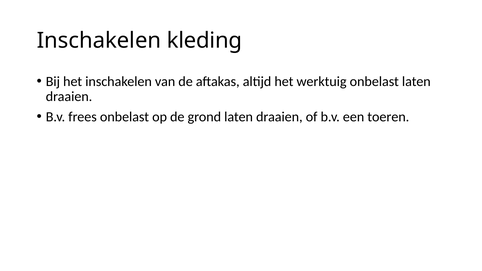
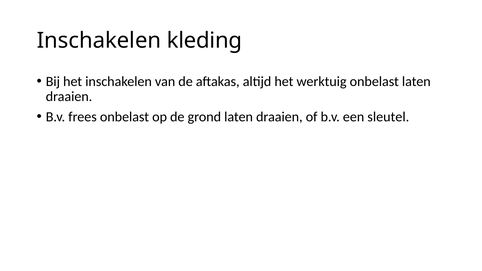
toeren: toeren -> sleutel
